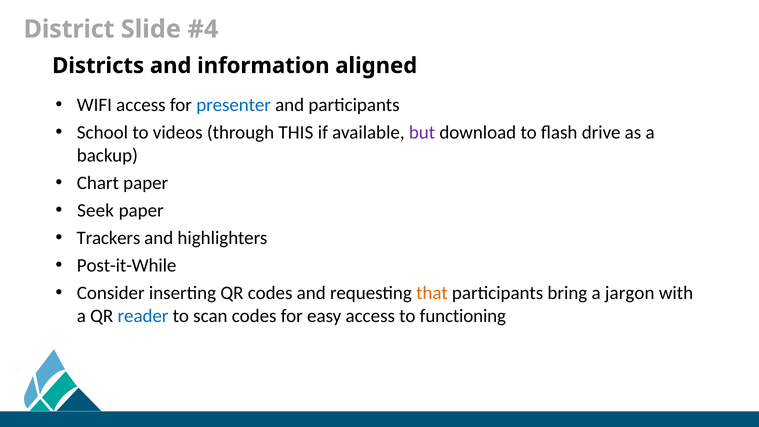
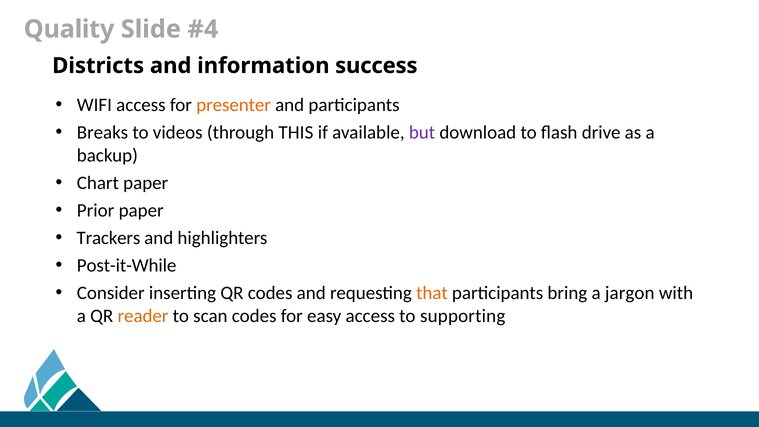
District: District -> Quality
aligned: aligned -> success
presenter colour: blue -> orange
School: School -> Breaks
Seek: Seek -> Prior
reader colour: blue -> orange
functioning: functioning -> supporting
